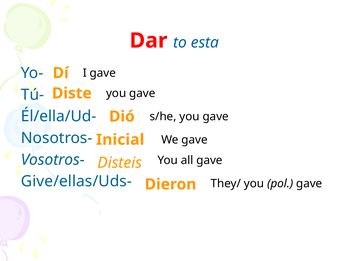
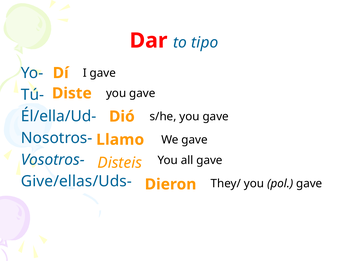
esta: esta -> tipo
Inicial: Inicial -> Llamo
